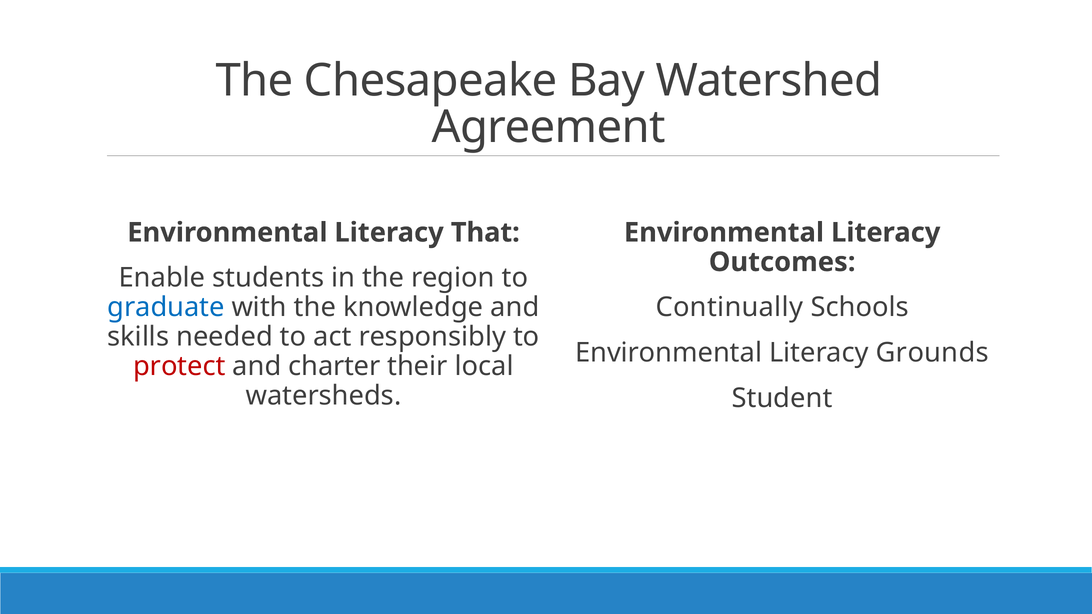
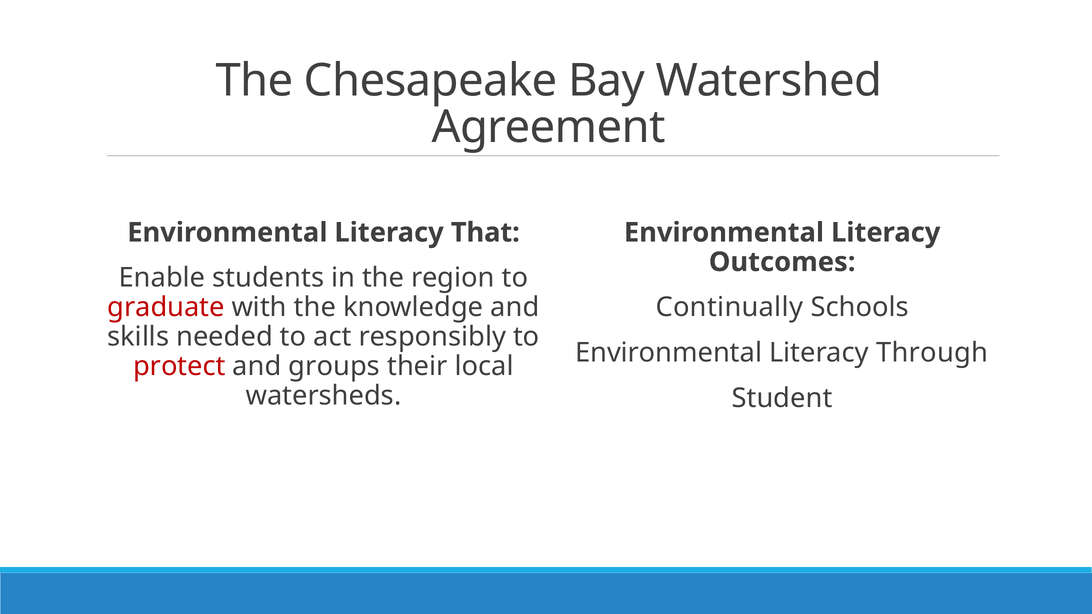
graduate colour: blue -> red
Grounds: Grounds -> Through
charter: charter -> groups
